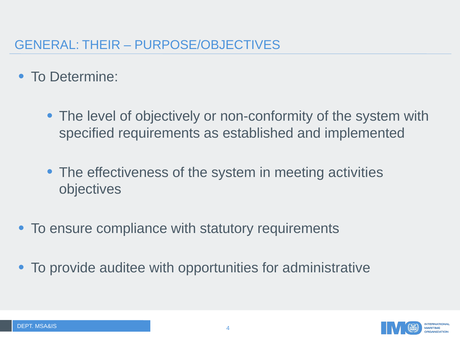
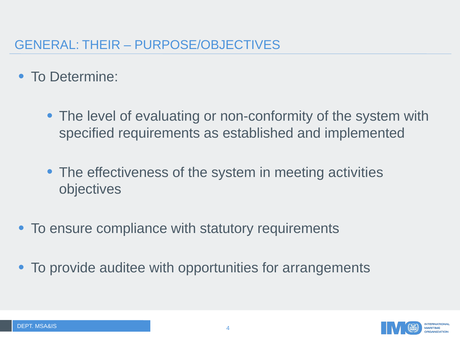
objectively: objectively -> evaluating
administrative: administrative -> arrangements
